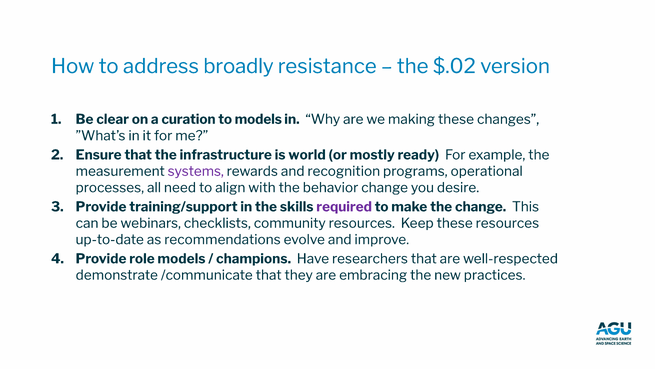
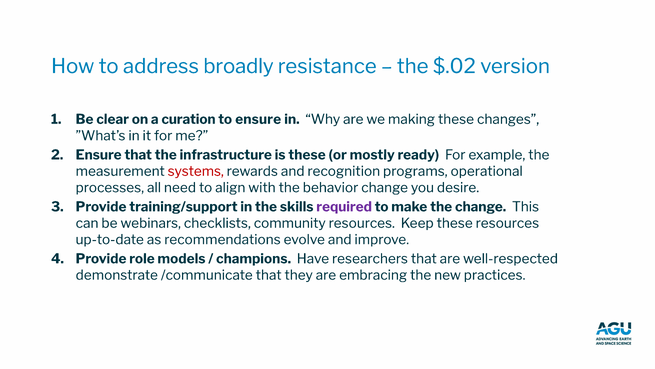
to models: models -> ensure
is world: world -> these
systems colour: purple -> red
